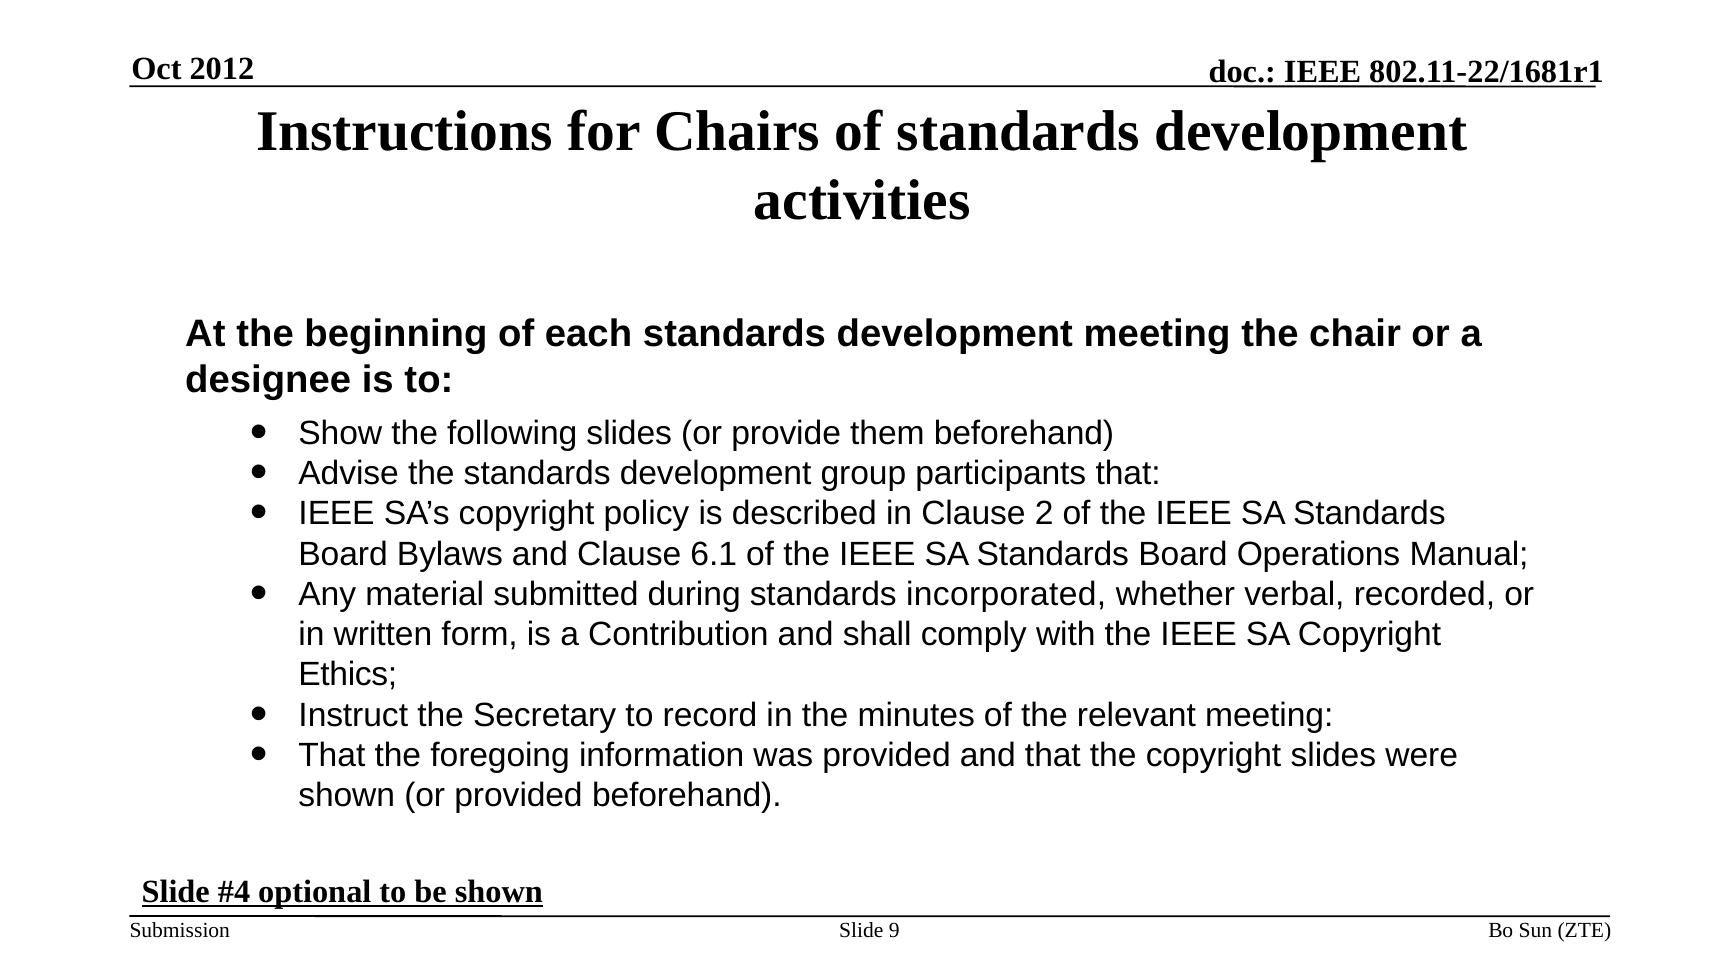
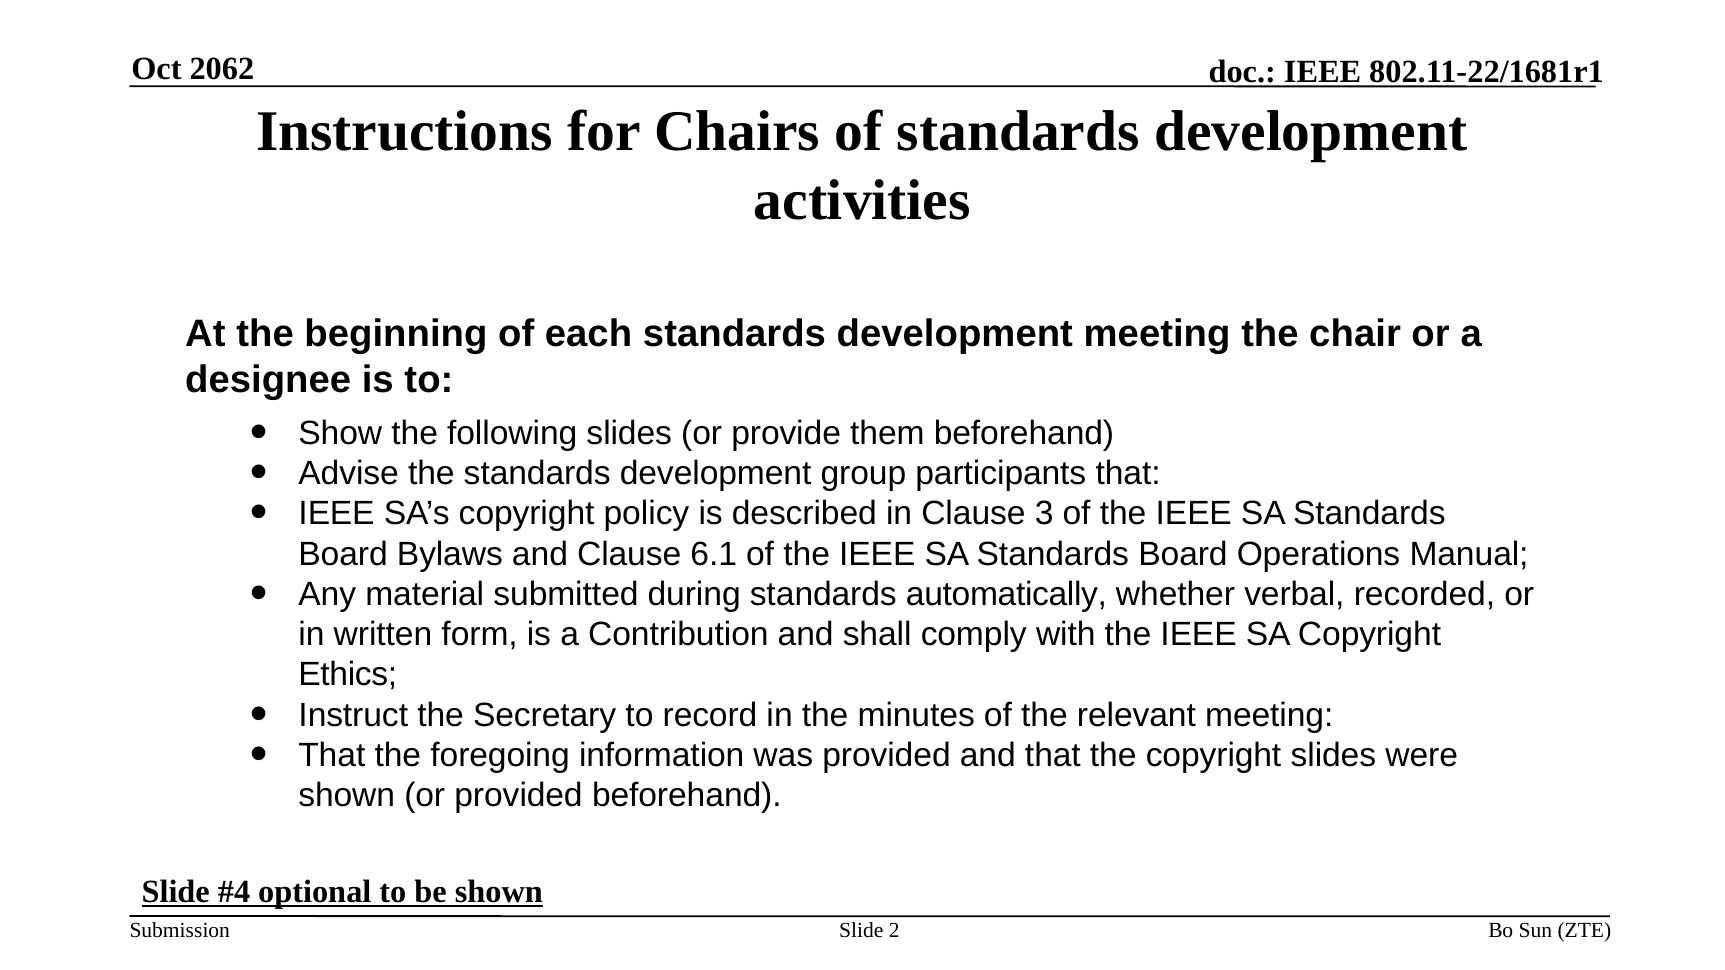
2012: 2012 -> 2062
2: 2 -> 3
incorporated: incorporated -> automatically
9: 9 -> 2
